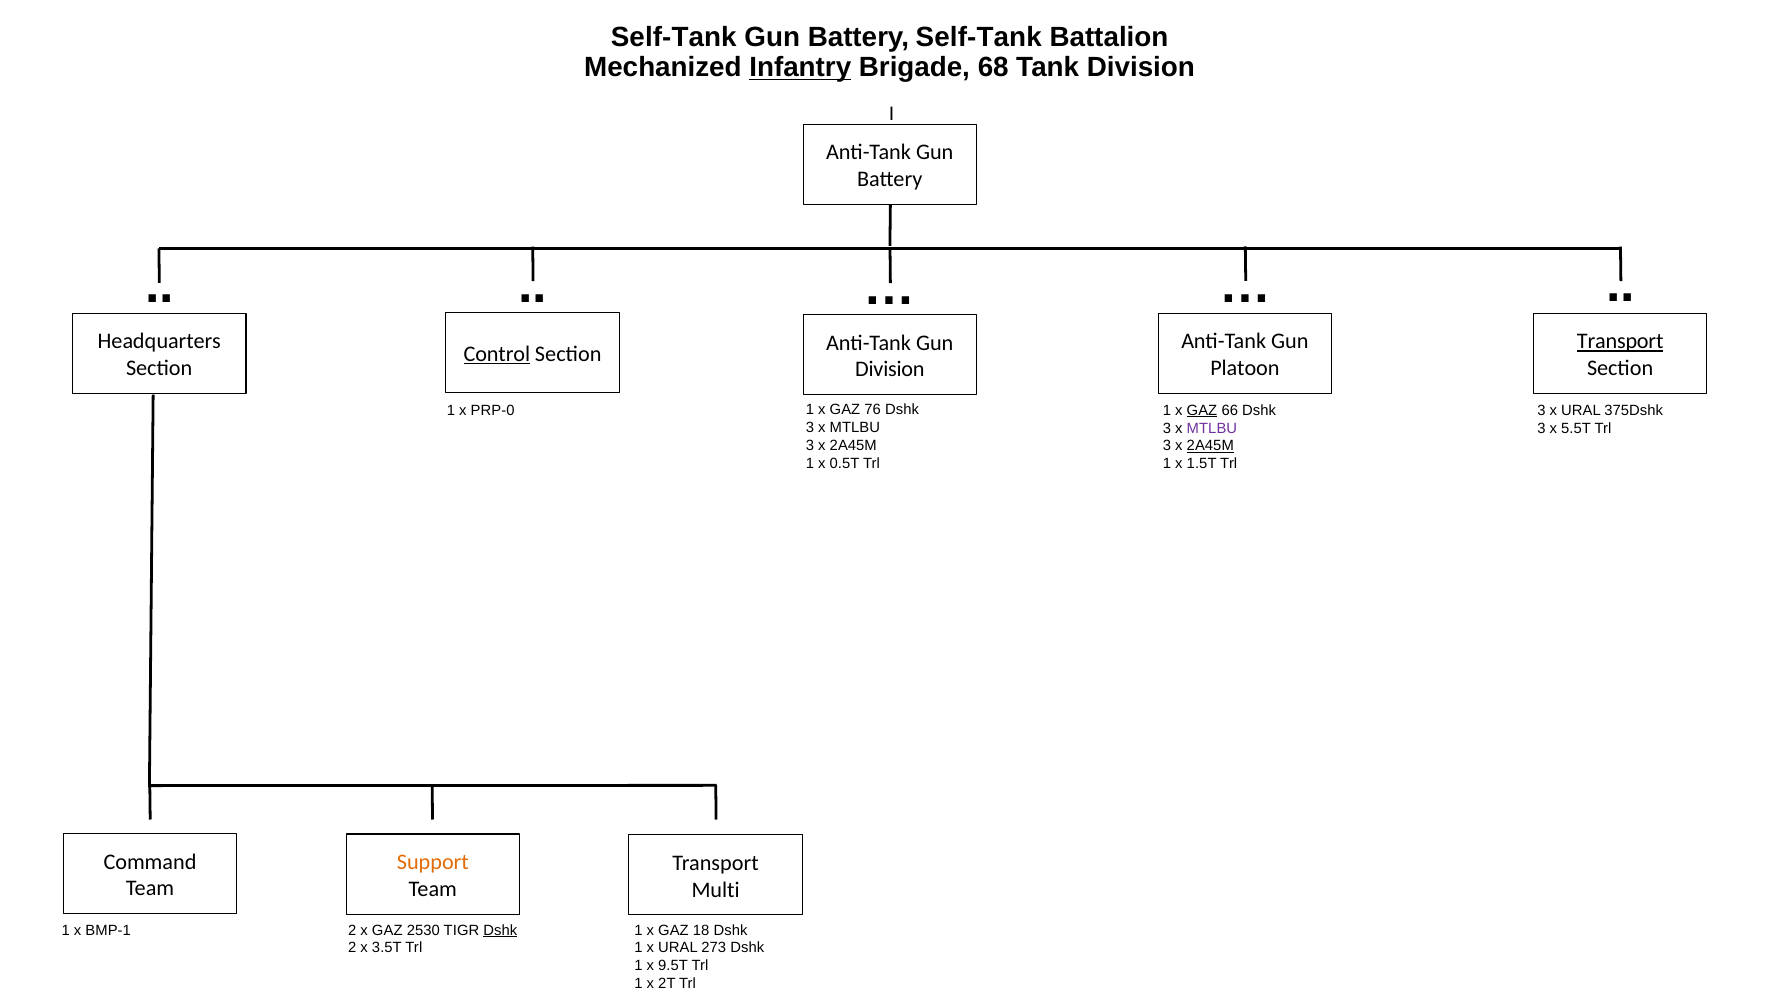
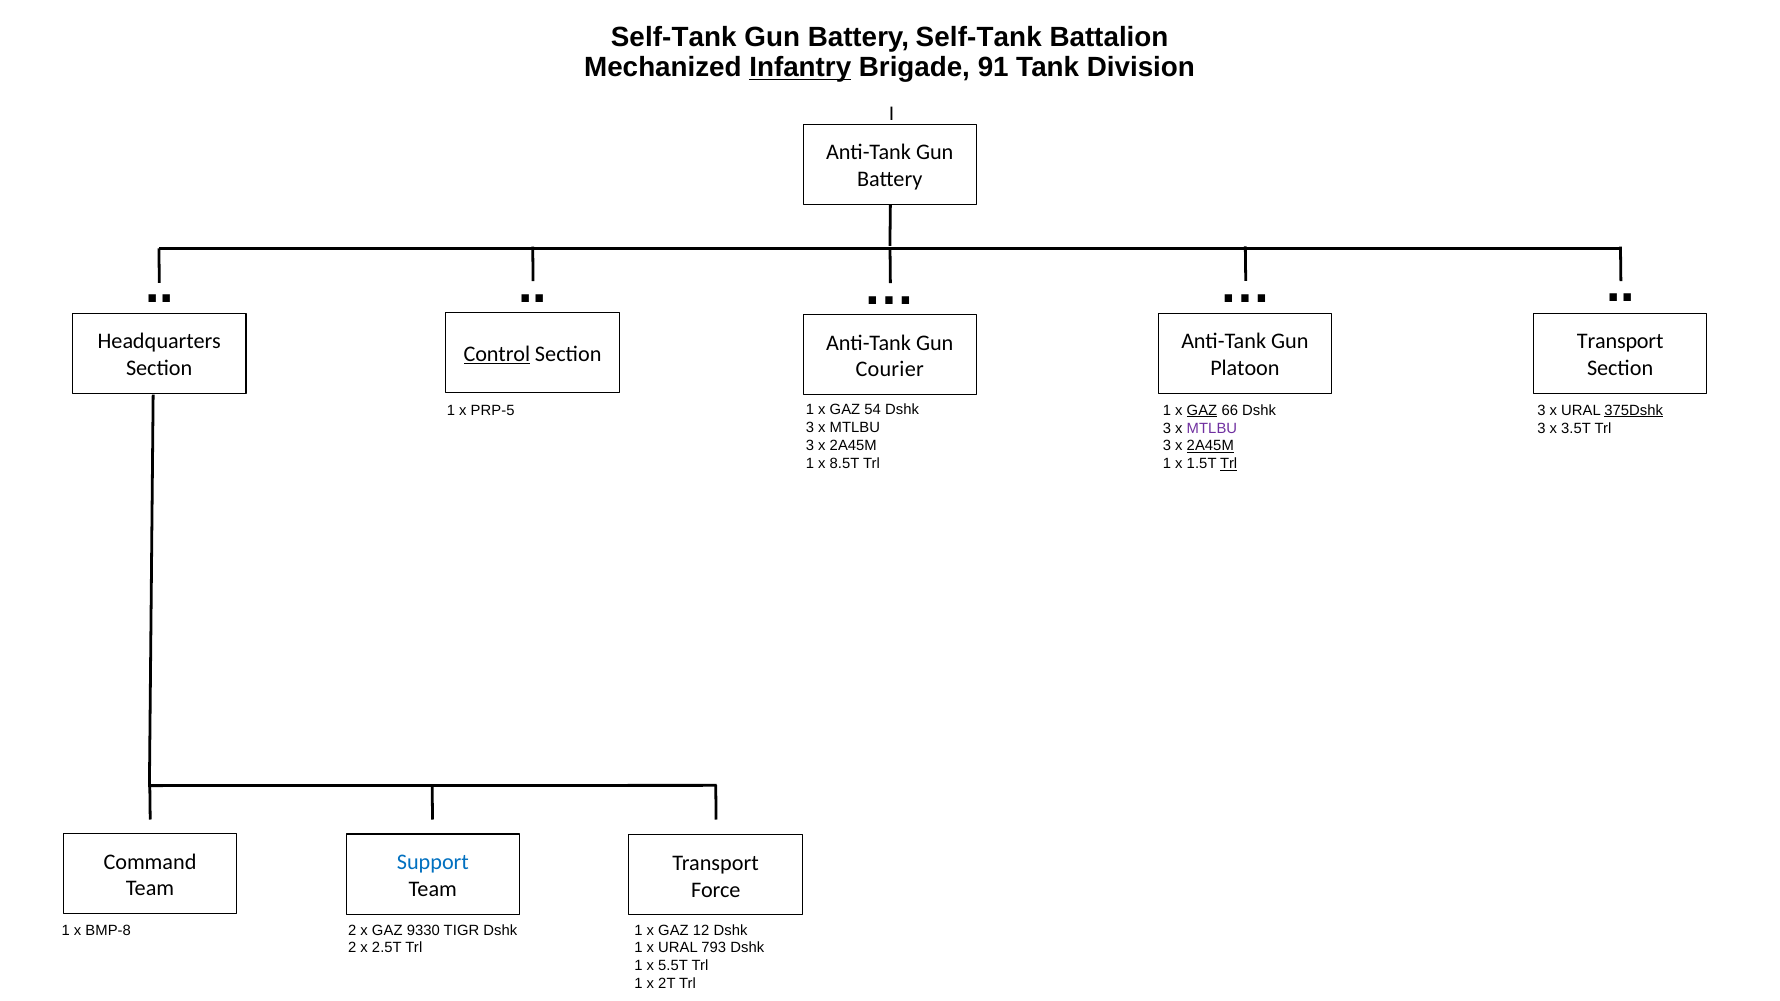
68: 68 -> 91
Transport at (1620, 341) underline: present -> none
Division at (890, 370): Division -> Courier
PRP-0: PRP-0 -> PRP-5
76: 76 -> 54
375Dshk underline: none -> present
5.5T: 5.5T -> 3.5T
0.5T: 0.5T -> 8.5T
Trl at (1229, 464) underline: none -> present
Support colour: orange -> blue
Multi: Multi -> Force
BMP-1: BMP-1 -> BMP-8
2530: 2530 -> 9330
Dshk at (500, 930) underline: present -> none
18: 18 -> 12
3.5T: 3.5T -> 2.5T
273: 273 -> 793
9.5T: 9.5T -> 5.5T
